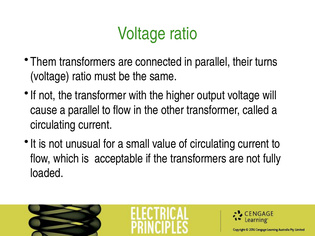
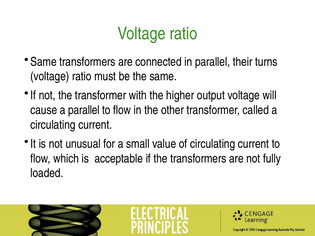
Them at (43, 62): Them -> Same
